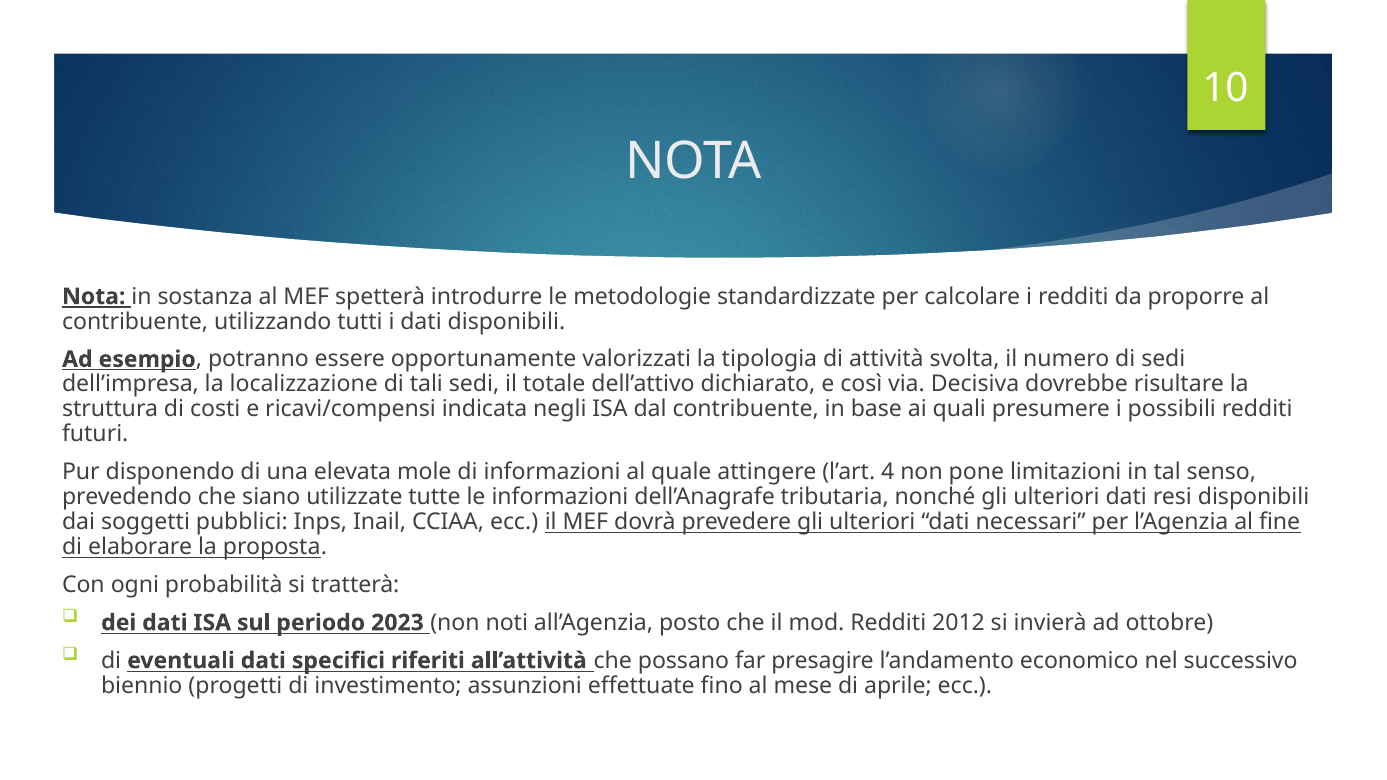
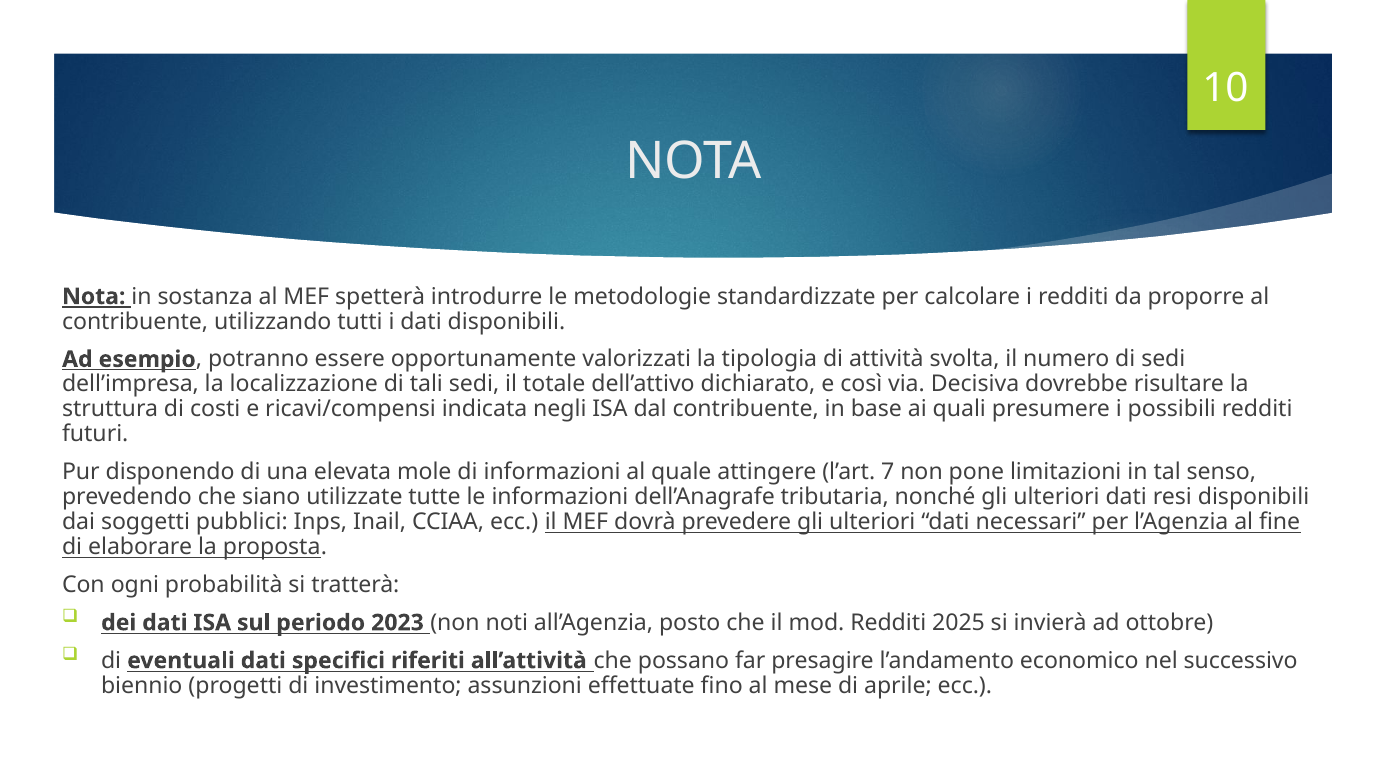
4: 4 -> 7
2012: 2012 -> 2025
